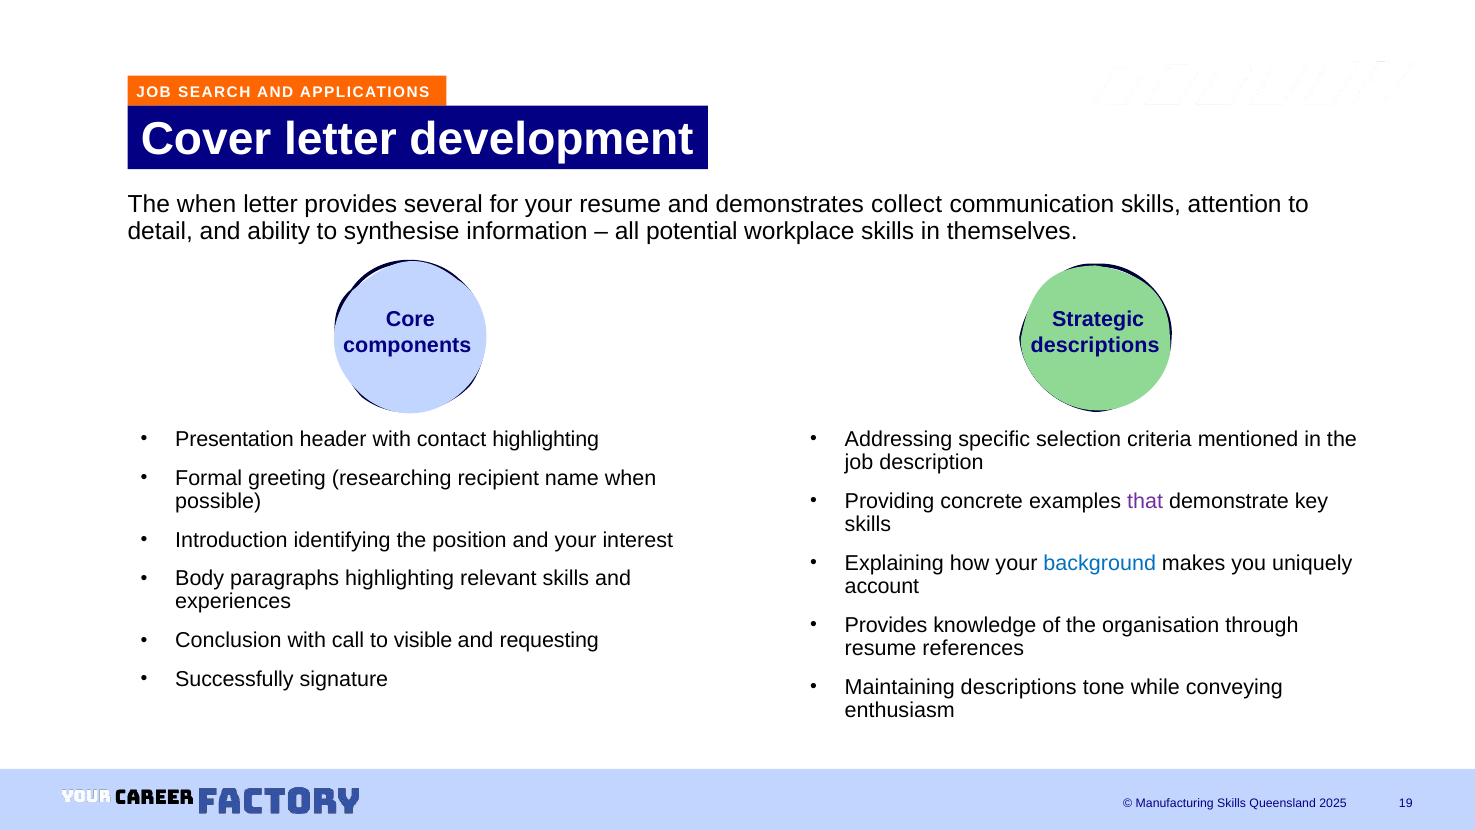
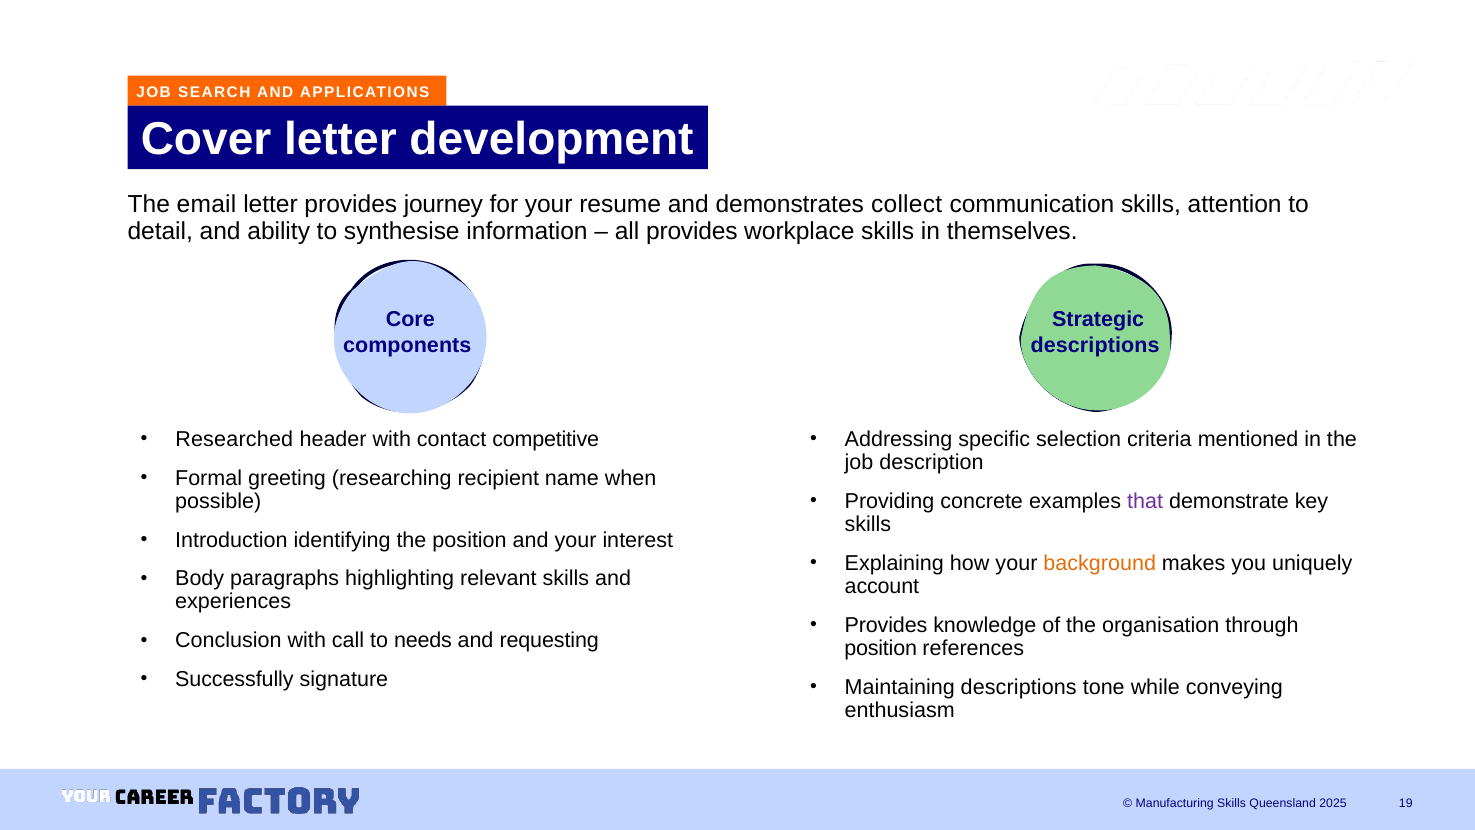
The when: when -> email
several: several -> journey
all potential: potential -> provides
Presentation: Presentation -> Researched
contact highlighting: highlighting -> competitive
background colour: blue -> orange
visible: visible -> needs
resume at (881, 648): resume -> position
